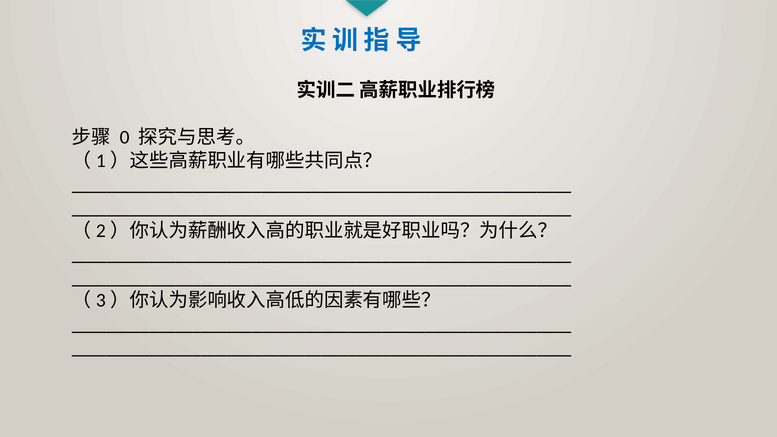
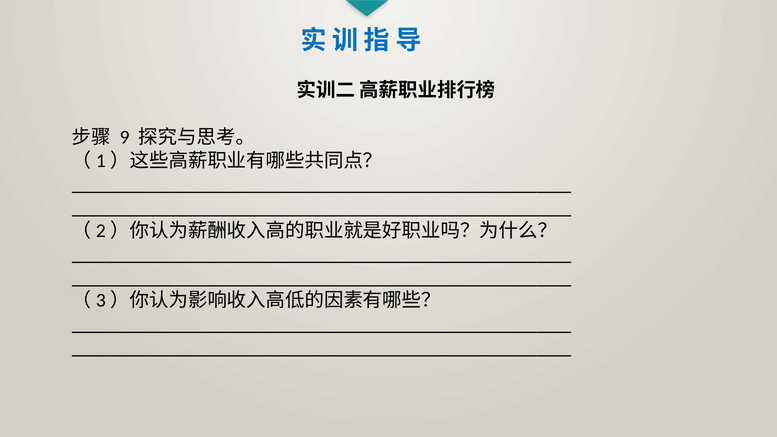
0: 0 -> 9
